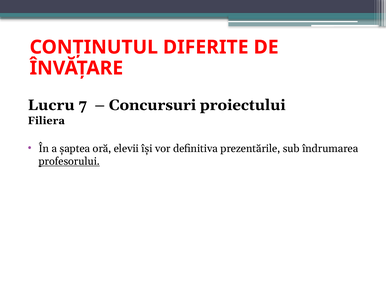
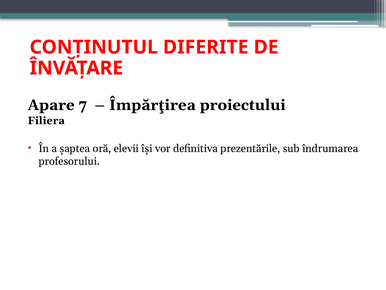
Lucru: Lucru -> Apare
Concursuri: Concursuri -> Împărţirea
profesorului underline: present -> none
